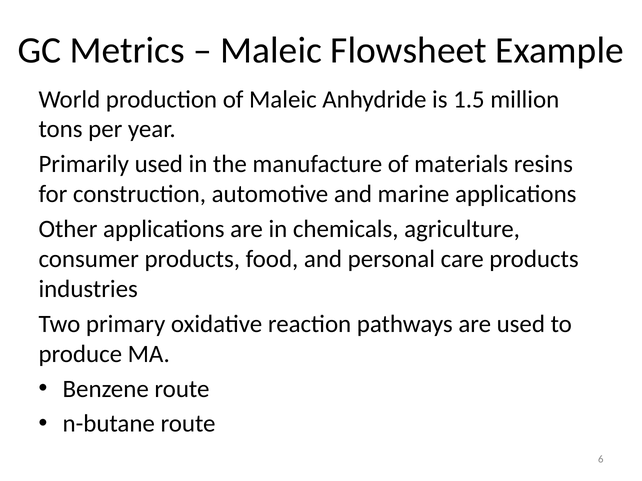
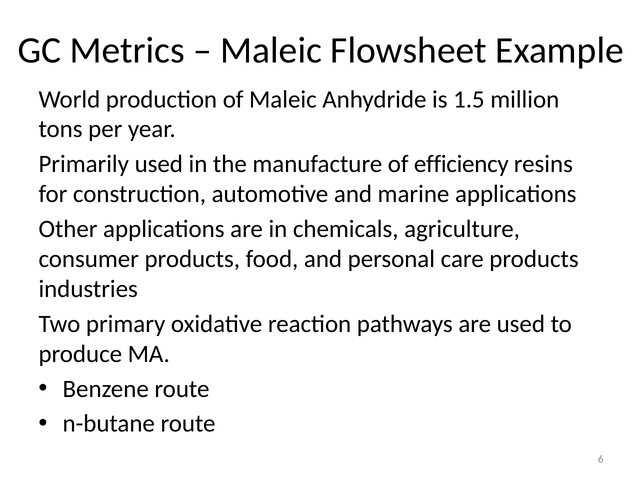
materials: materials -> efficiency
